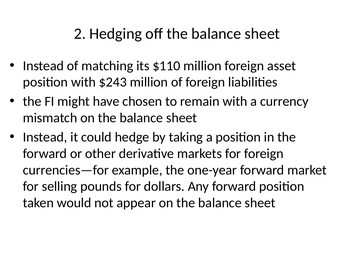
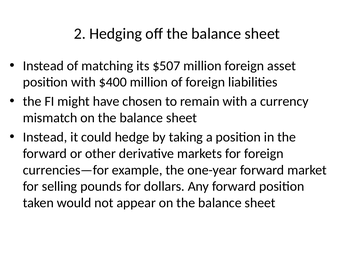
$110: $110 -> $507
$243: $243 -> $400
